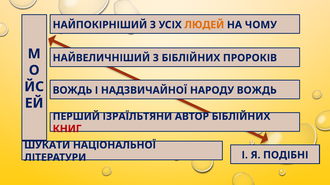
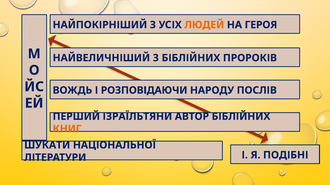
ЧОМУ: ЧОМУ -> ГЕРОЯ
НАДЗВИЧАЙНОЇ: НАДЗВИЧАЙНОЇ -> РОЗПОВІДАЮЧИ
НАРОДУ ВОЖДЬ: ВОЖДЬ -> ПОСЛІВ
КНИГ colour: red -> orange
